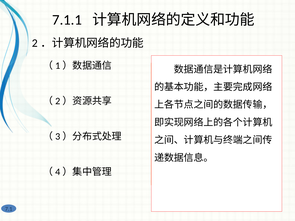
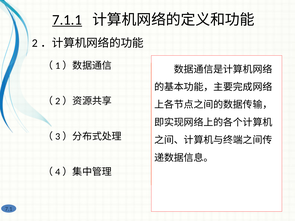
7.1.1 underline: none -> present
